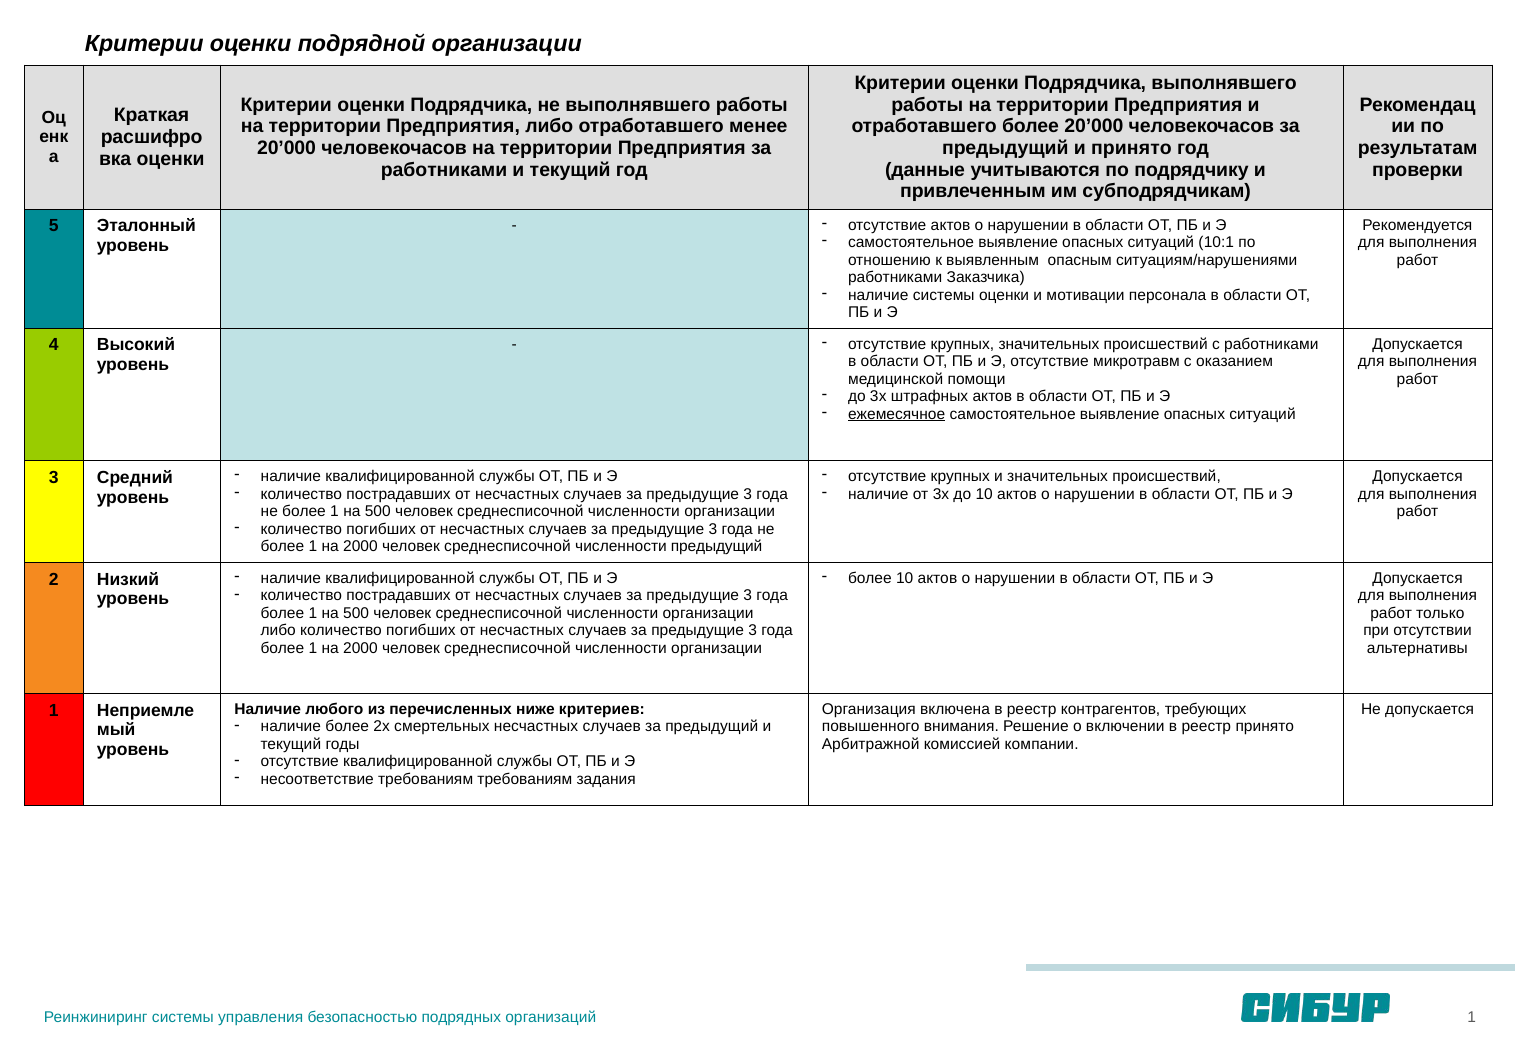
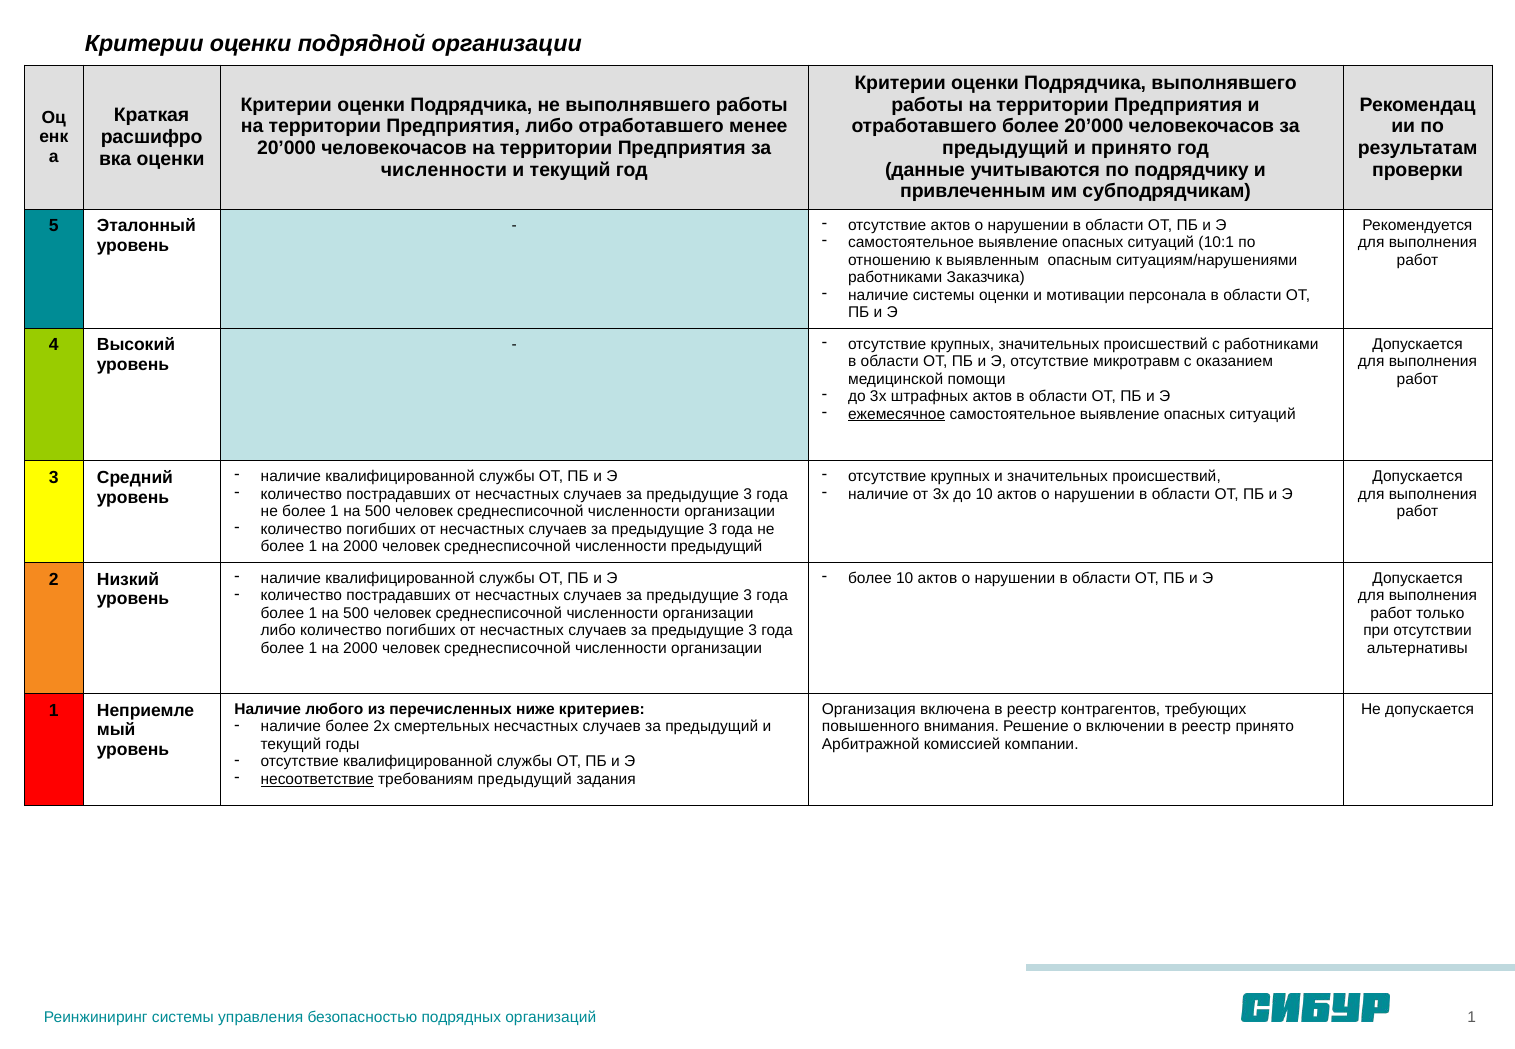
работниками at (444, 170): работниками -> численности
несоответствие underline: none -> present
требованиям требованиям: требованиям -> предыдущий
